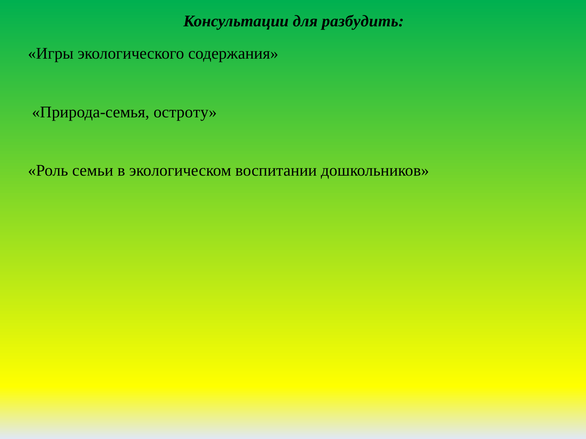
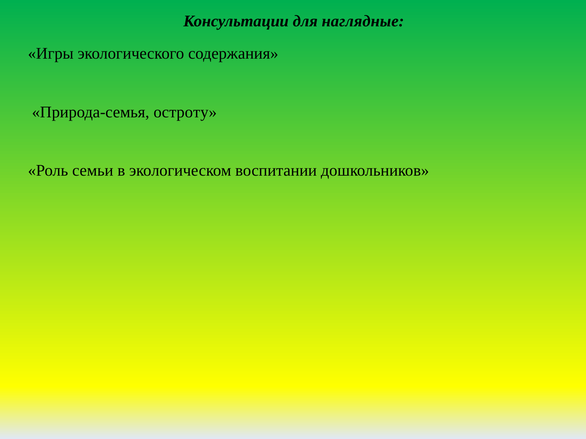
разбудить: разбудить -> наглядные
